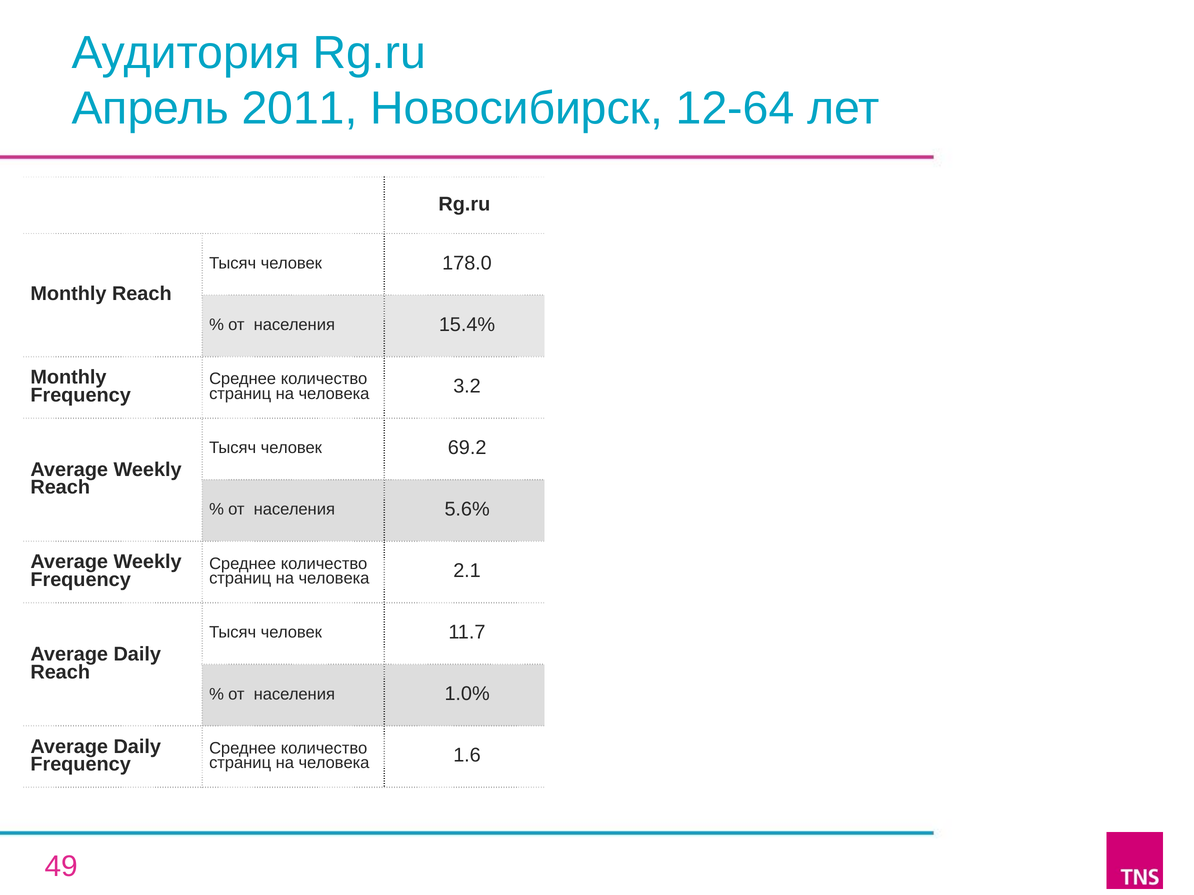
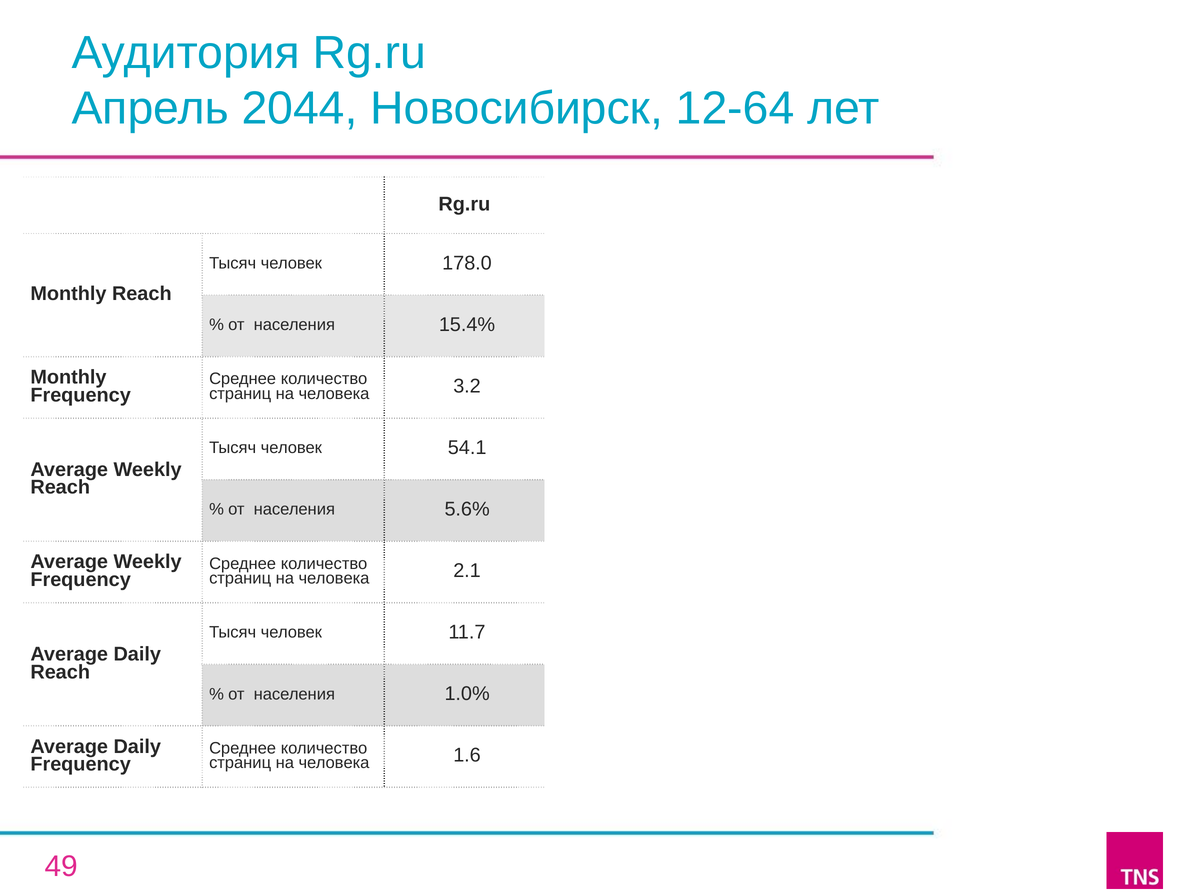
2011: 2011 -> 2044
69.2: 69.2 -> 54.1
